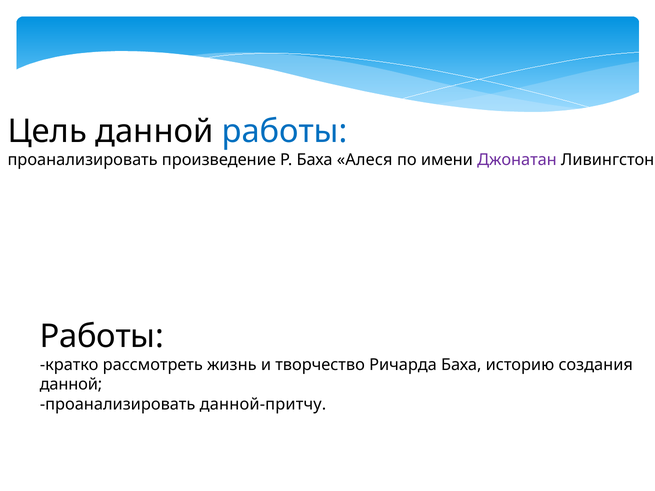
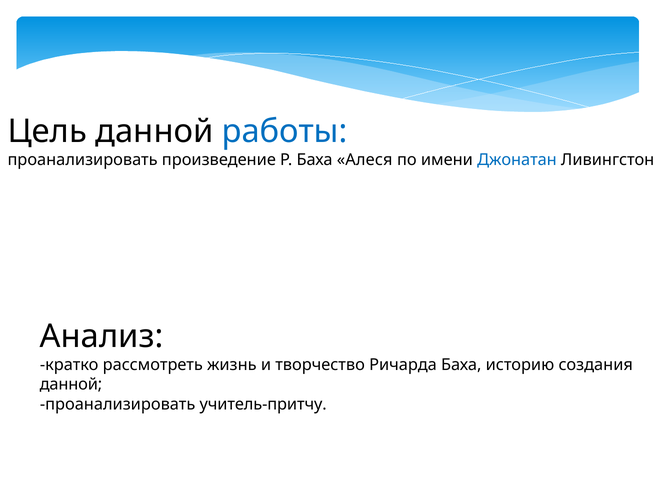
Джонатан colour: purple -> blue
Работы at (102, 337): Работы -> Анализ
данной-притчу: данной-притчу -> учитель-притчу
